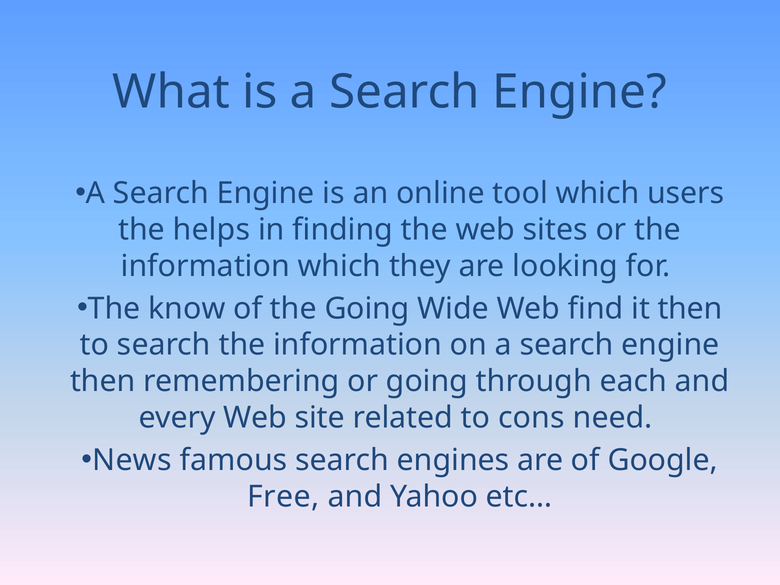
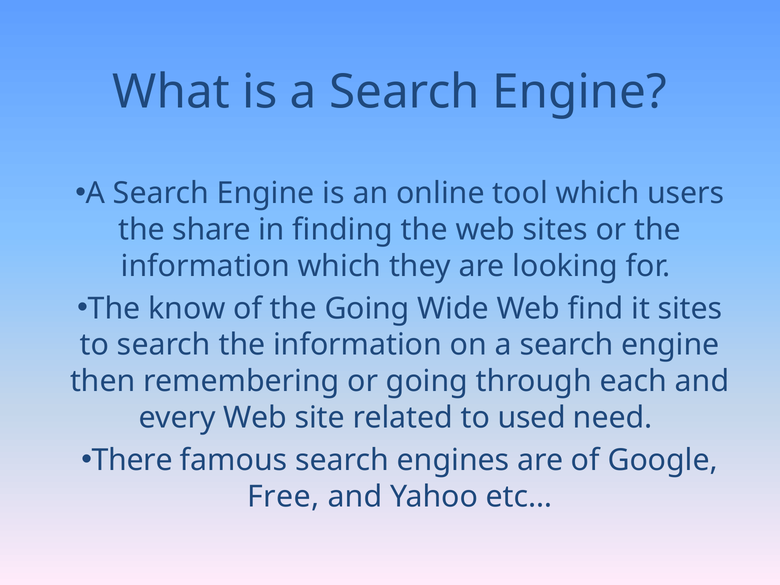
helps: helps -> share
it then: then -> sites
cons: cons -> used
News: News -> There
